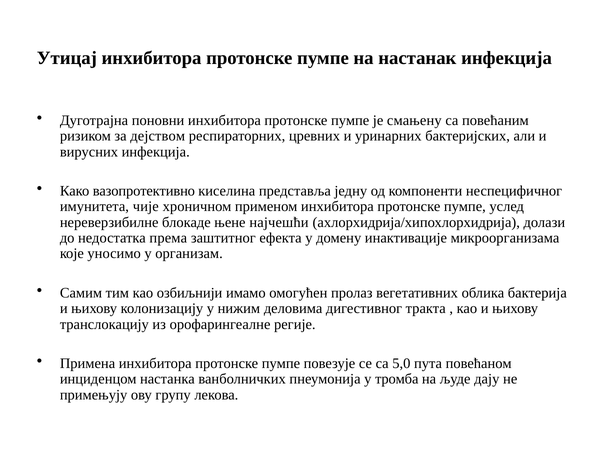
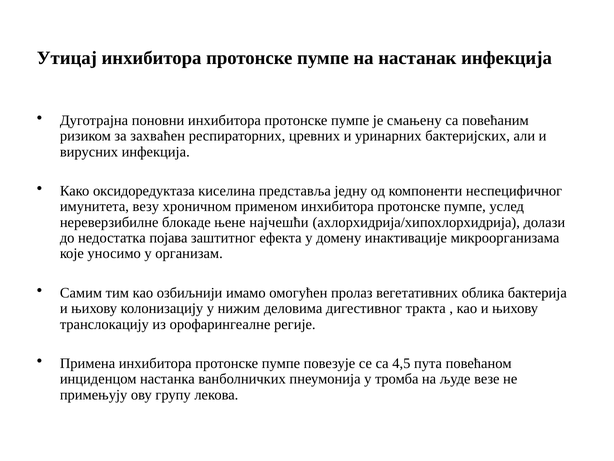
дејством: дејством -> захваћен
вазопротективно: вазопротективно -> оксидоредуктаза
чије: чије -> везу
према: према -> појава
5,0: 5,0 -> 4,5
дају: дају -> везе
